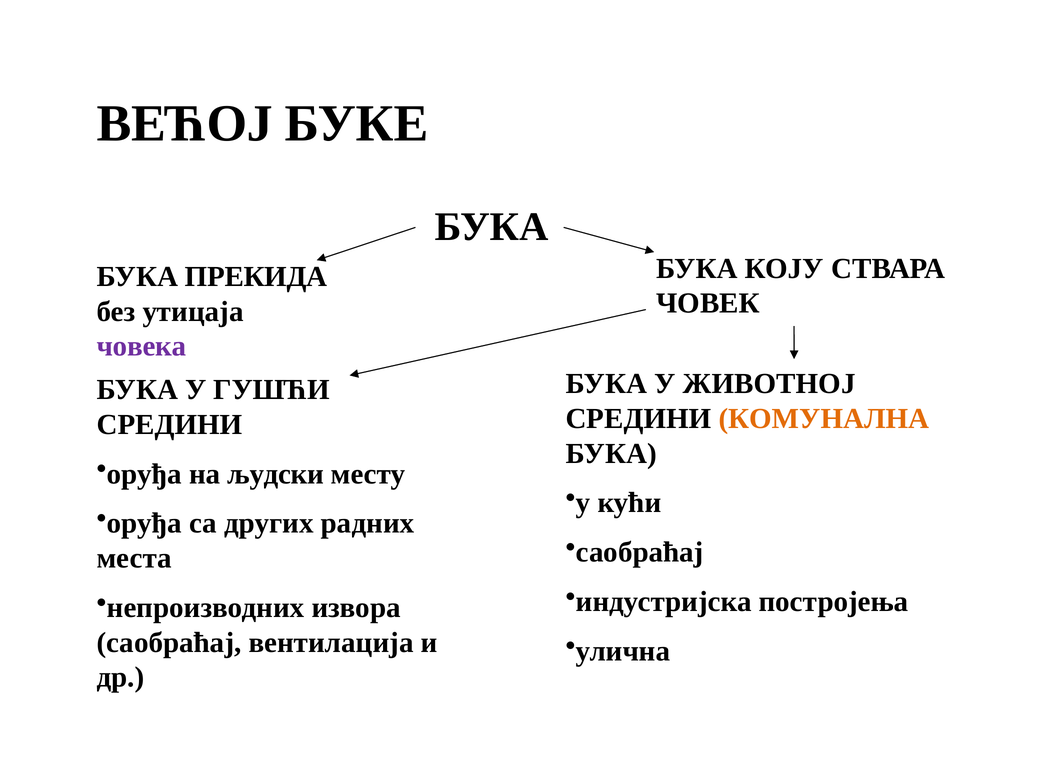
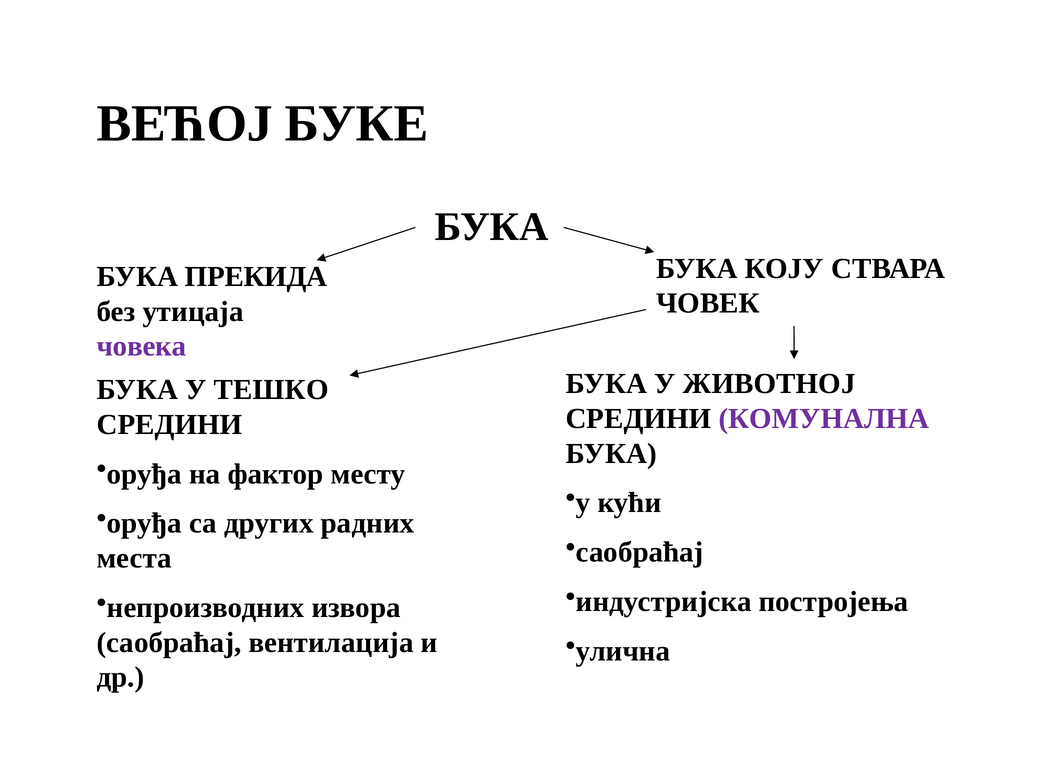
ГУШЋИ: ГУШЋИ -> ТЕШКО
КОМУНАЛНА colour: orange -> purple
људски: људски -> фактор
